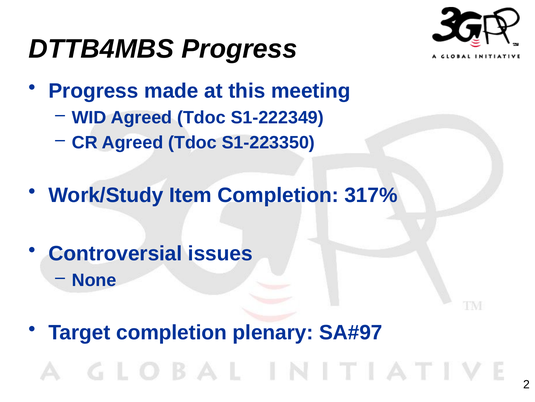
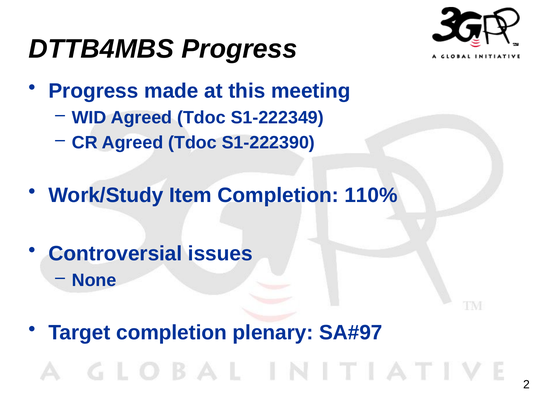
S1-223350: S1-223350 -> S1-222390
317%: 317% -> 110%
